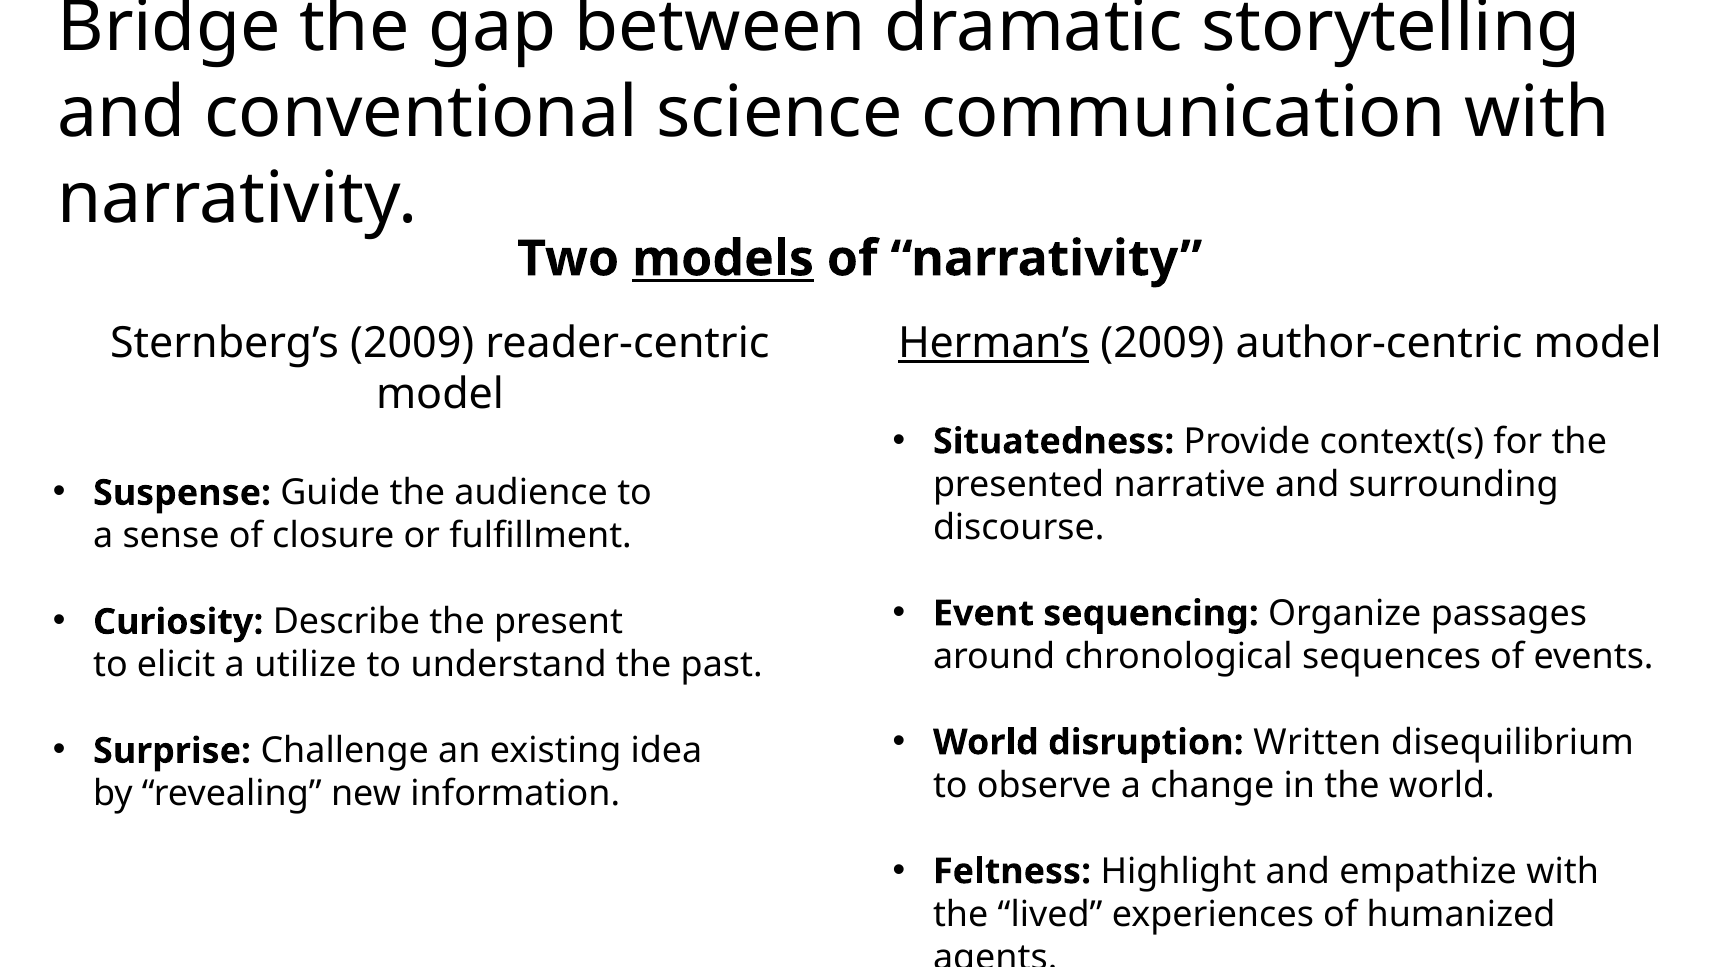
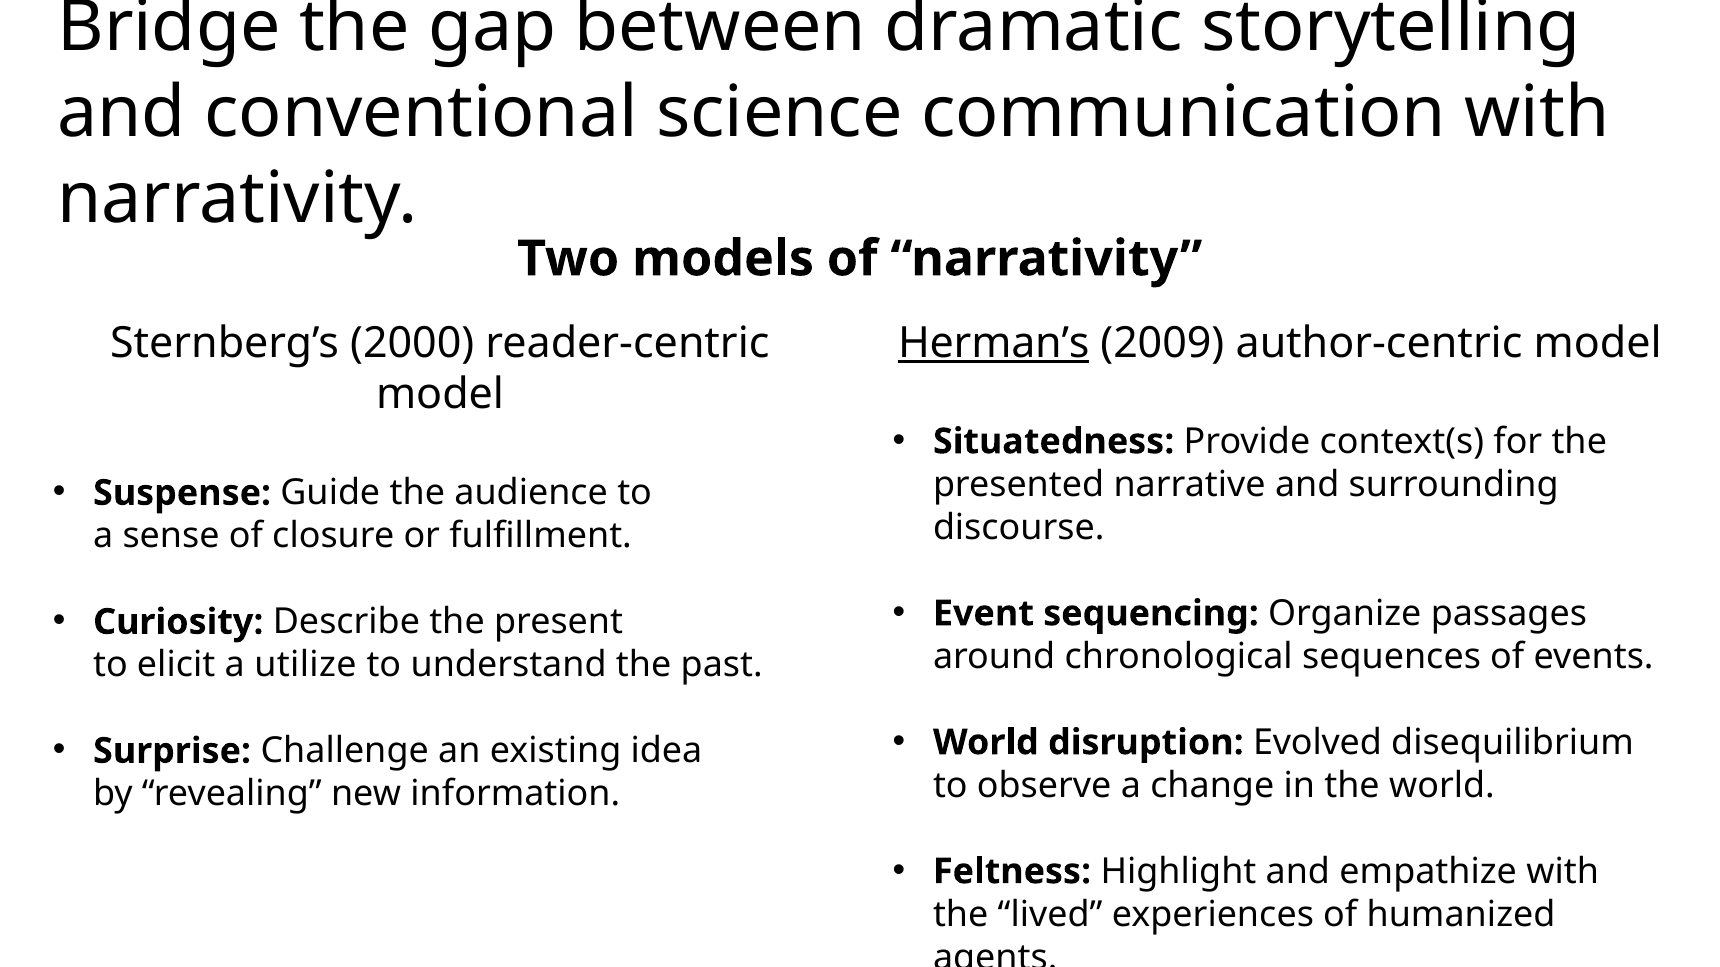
models underline: present -> none
Sternberg’s 2009: 2009 -> 2000
Written: Written -> Evolved
